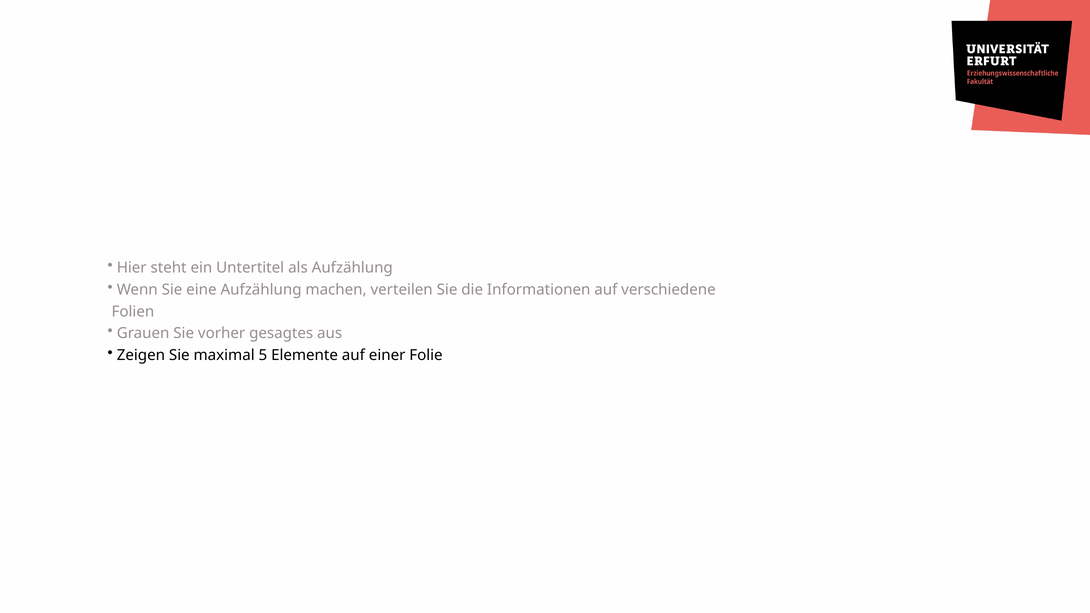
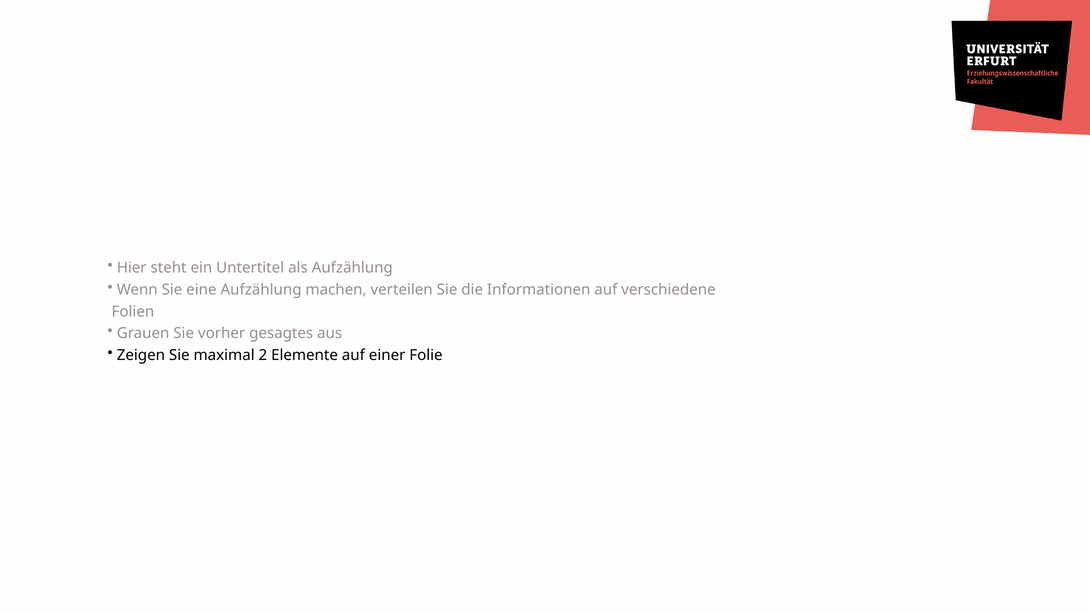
5: 5 -> 2
